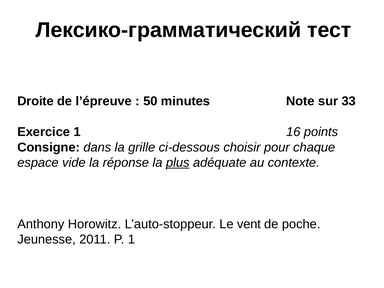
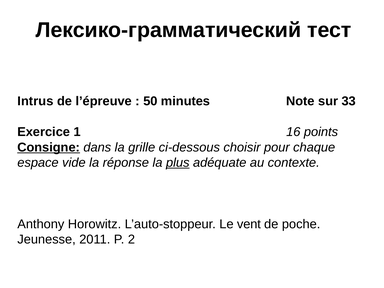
Droite: Droite -> Intrus
Consigne underline: none -> present
P 1: 1 -> 2
